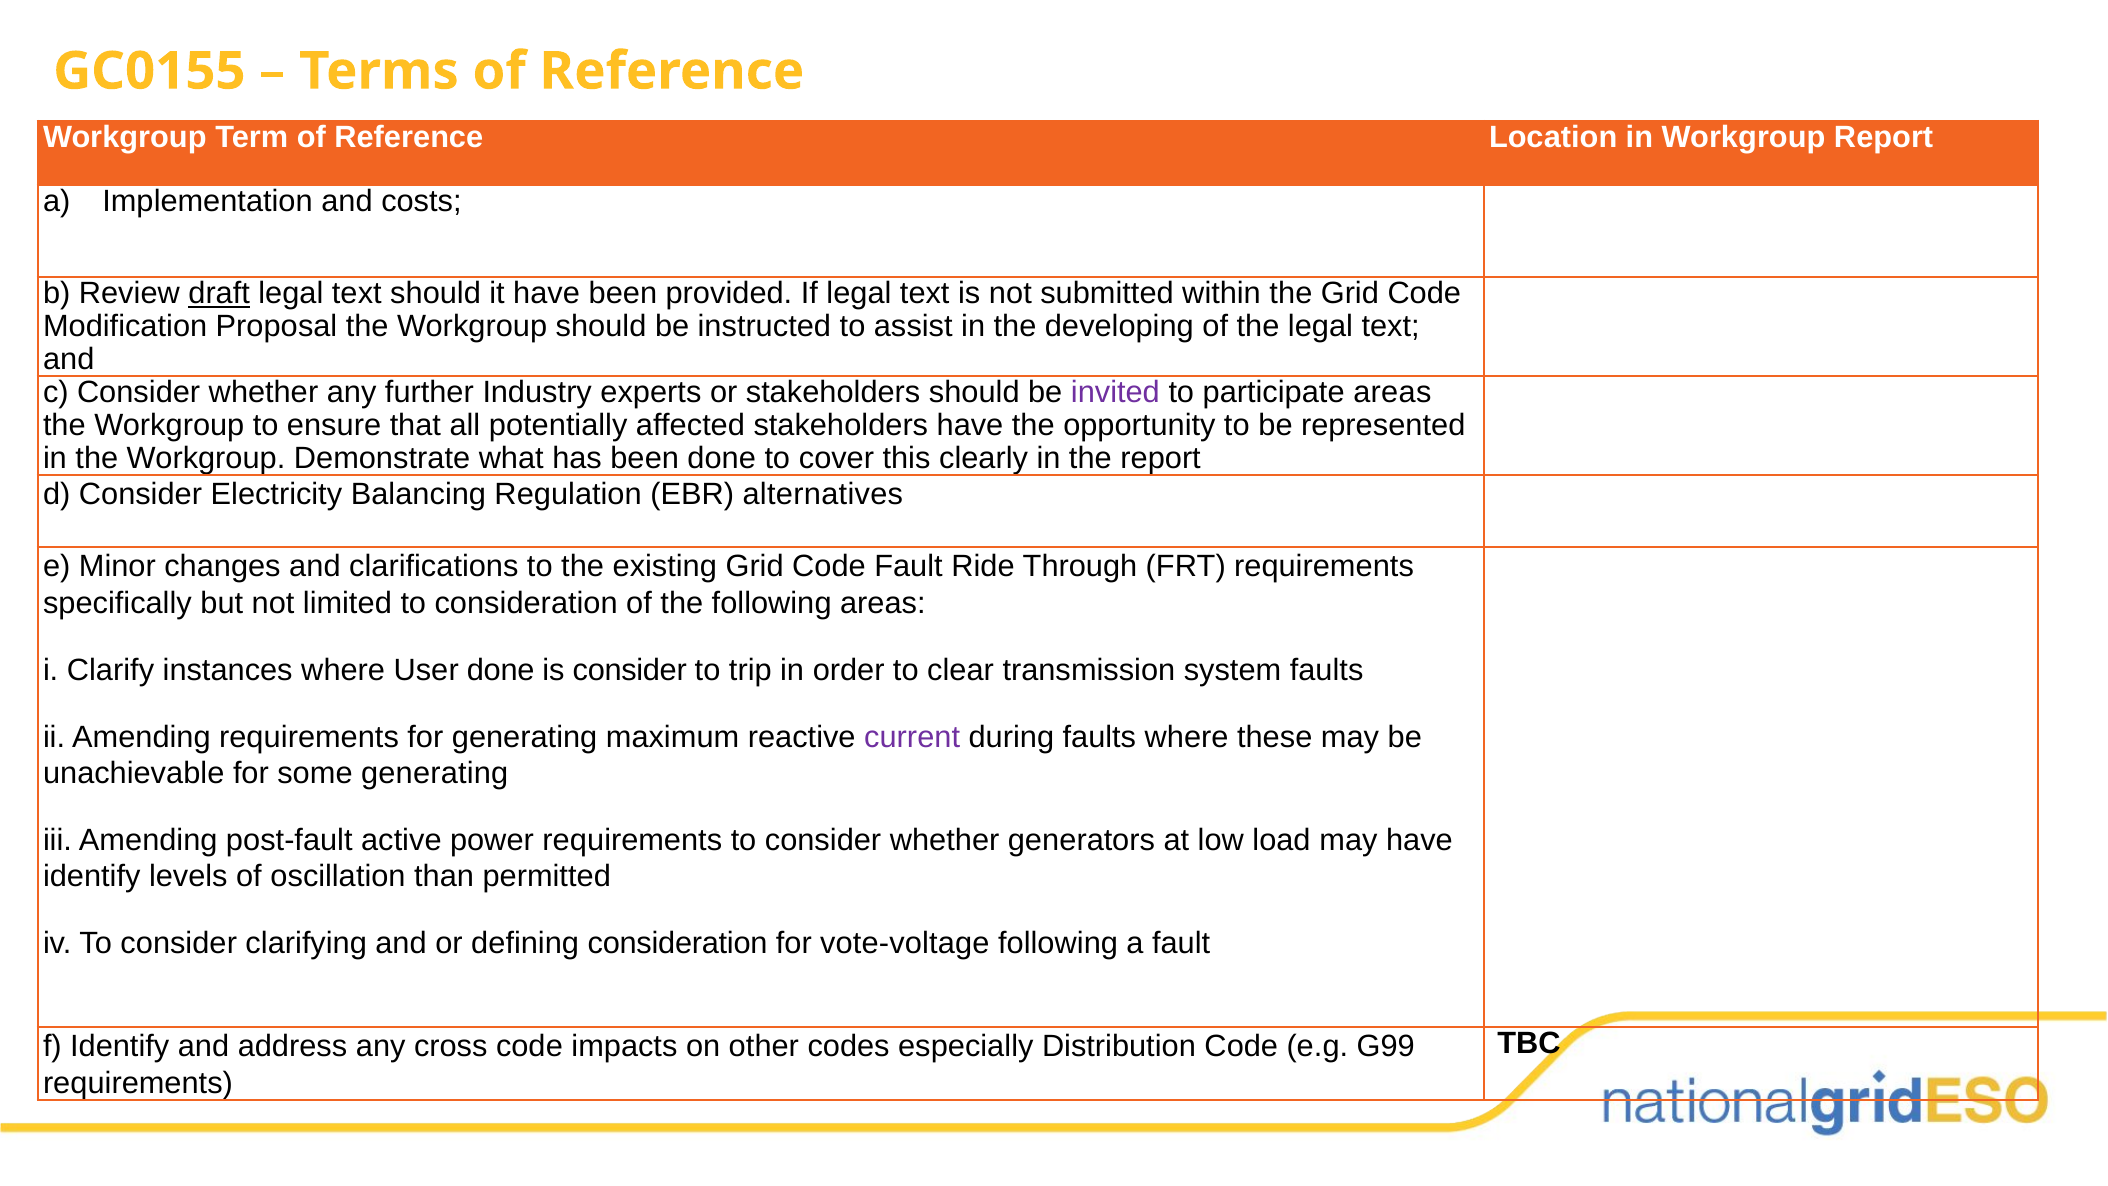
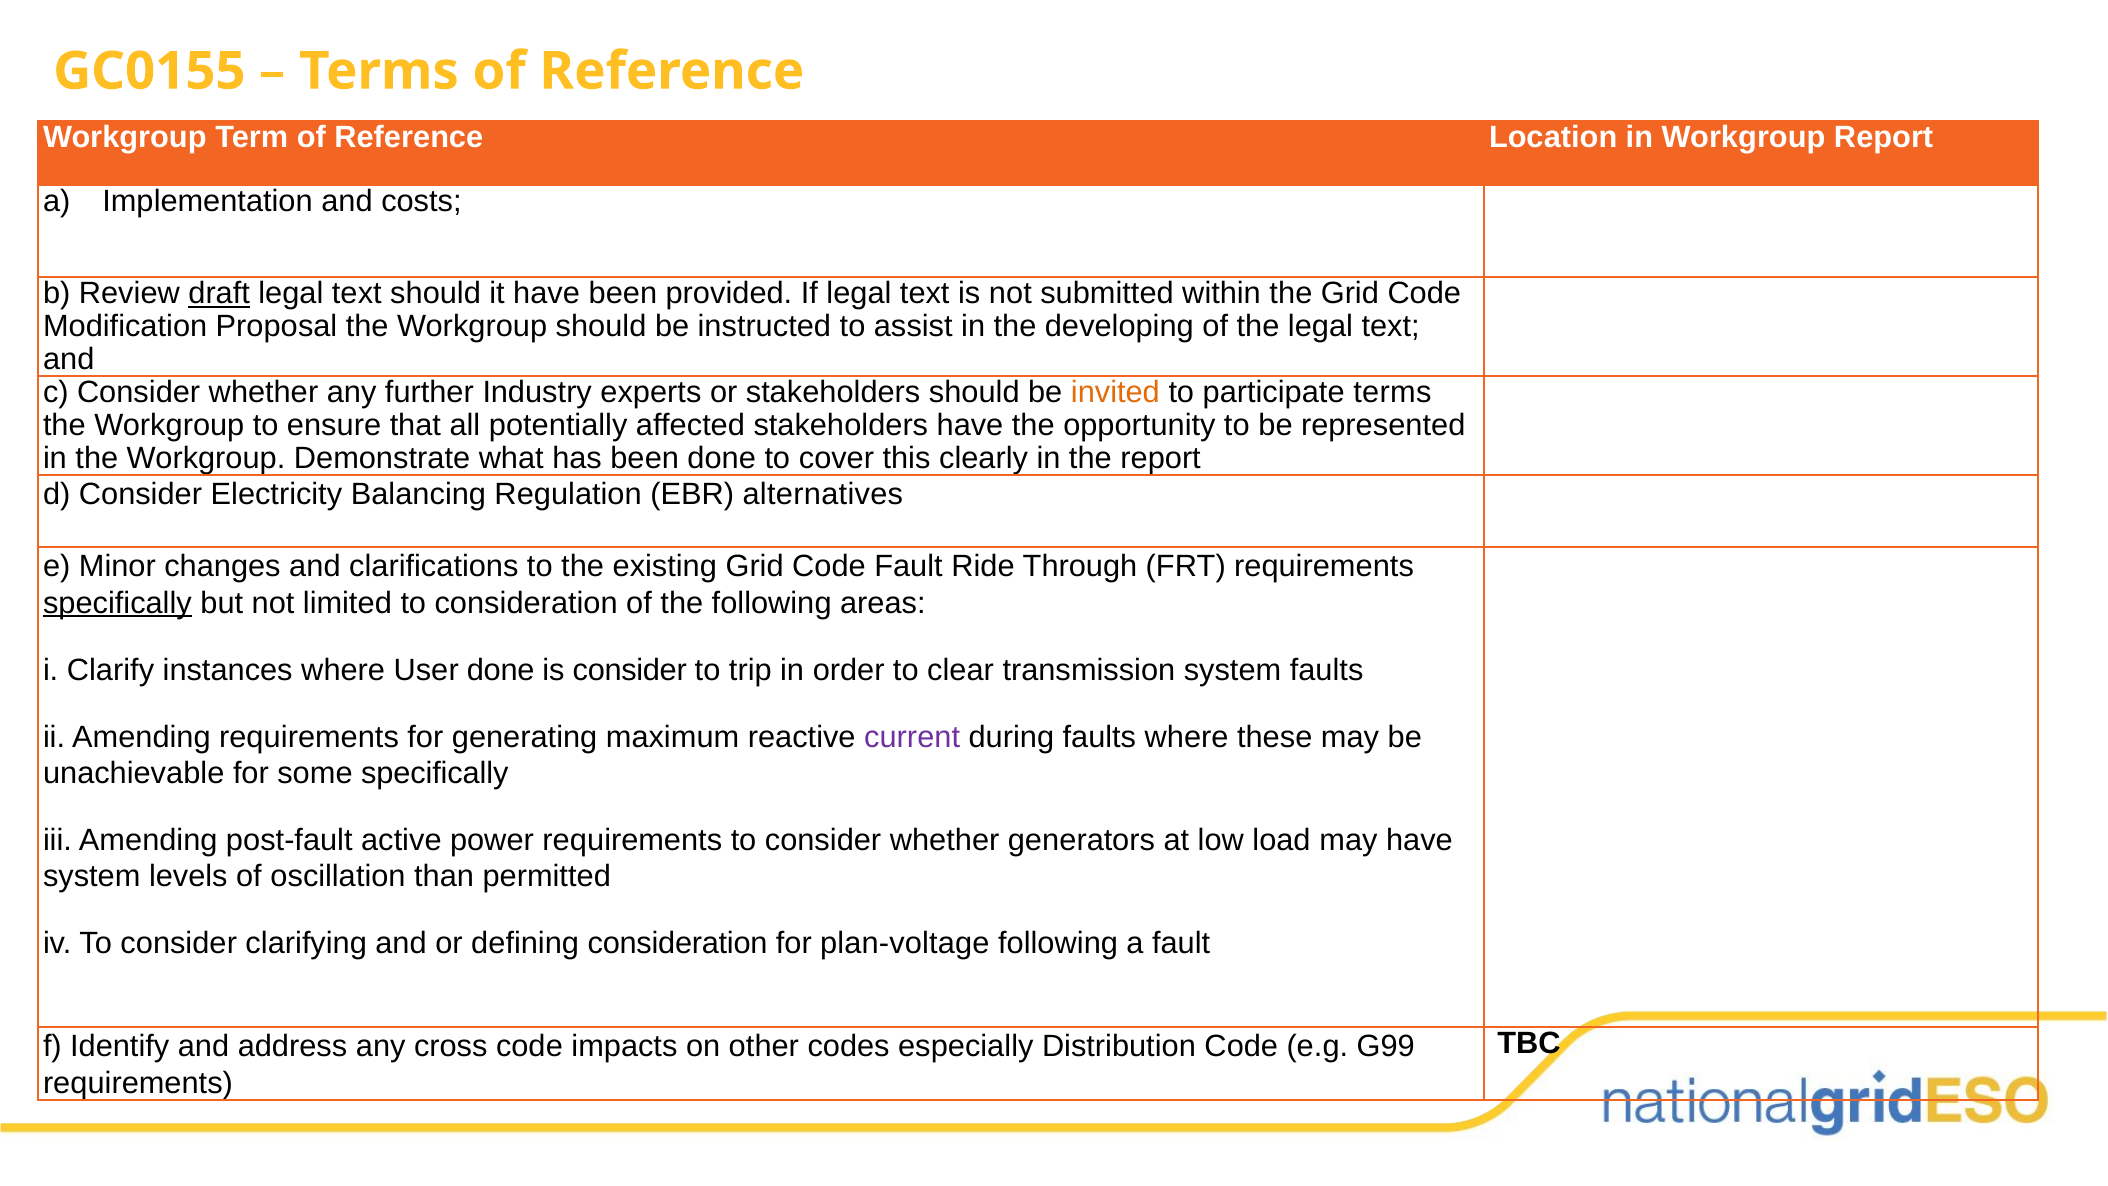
invited colour: purple -> orange
participate areas: areas -> terms
specifically at (117, 603) underline: none -> present
some generating: generating -> specifically
identify at (92, 876): identify -> system
vote-voltage: vote-voltage -> plan-voltage
